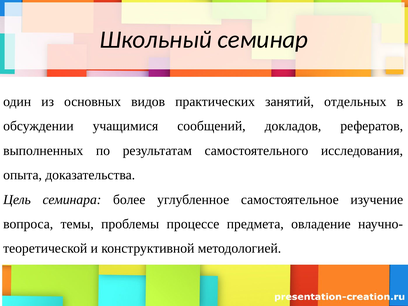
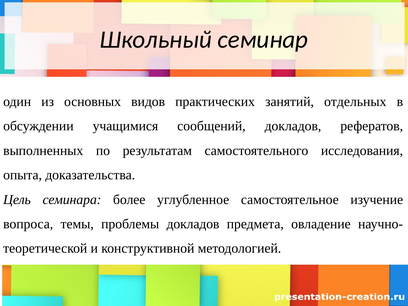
проблемы процессе: процессе -> докладов
